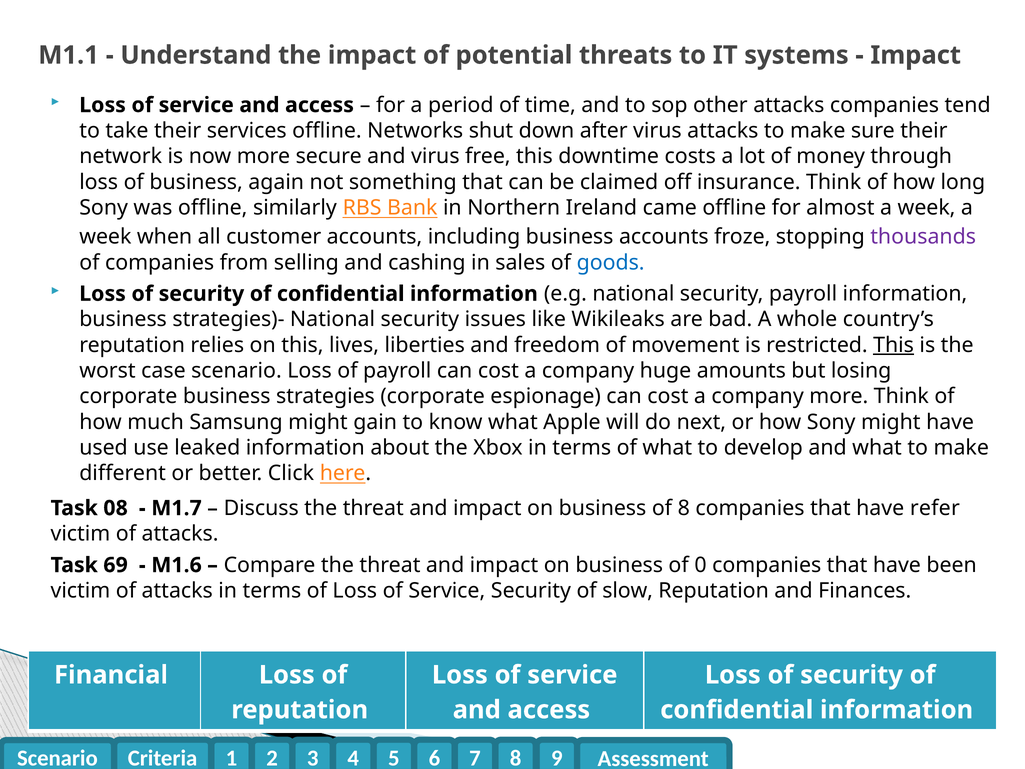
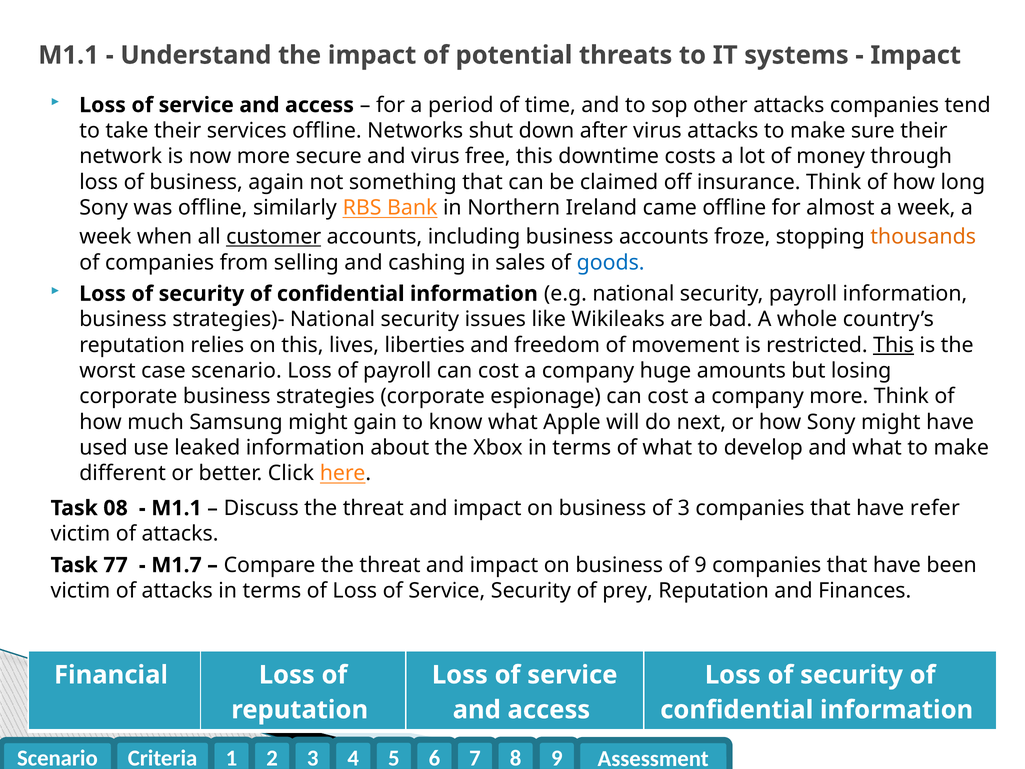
customer underline: none -> present
thousands colour: purple -> orange
M1.7 at (177, 508): M1.7 -> M1.1
of 8: 8 -> 3
69: 69 -> 77
M1.6: M1.6 -> M1.7
of 0: 0 -> 9
slow: slow -> prey
